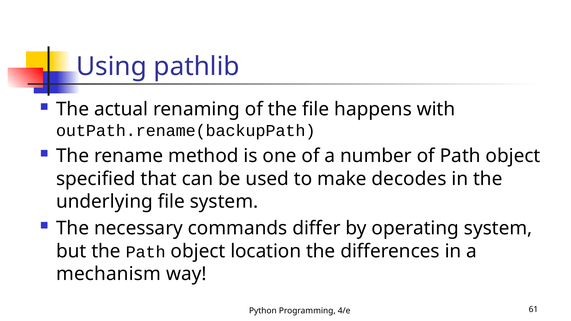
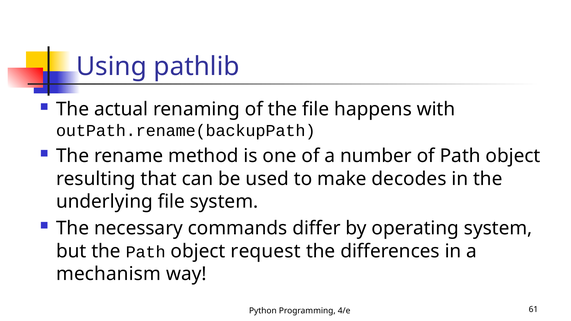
specified: specified -> resulting
location: location -> request
